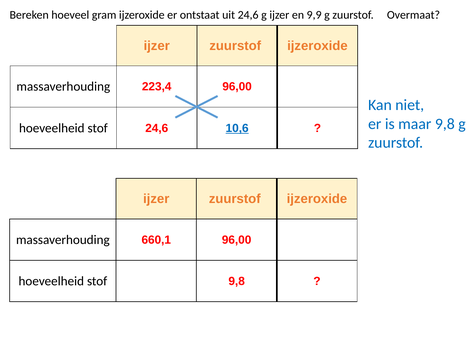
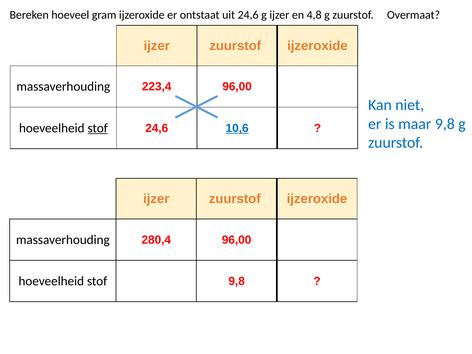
9,9: 9,9 -> 4,8
stof at (98, 128) underline: none -> present
660,1: 660,1 -> 280,4
